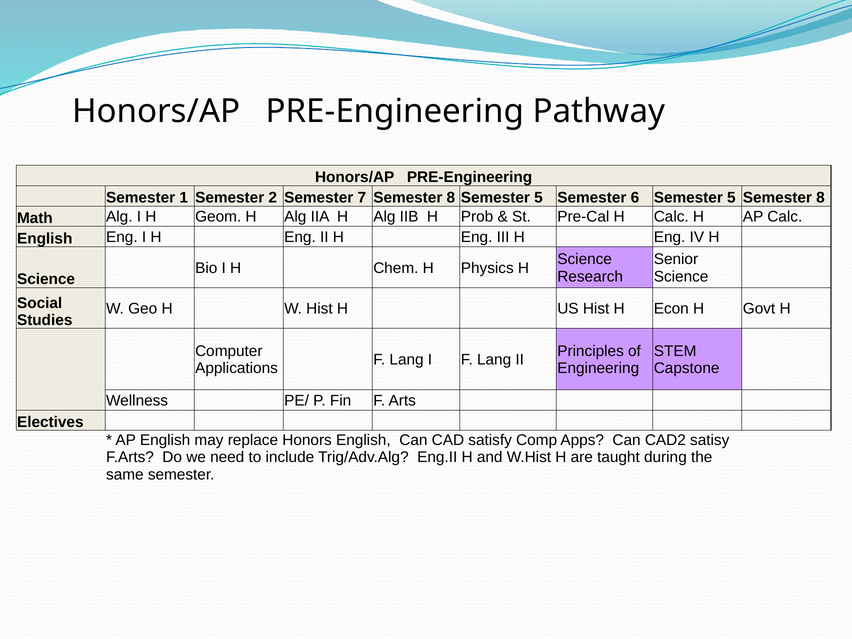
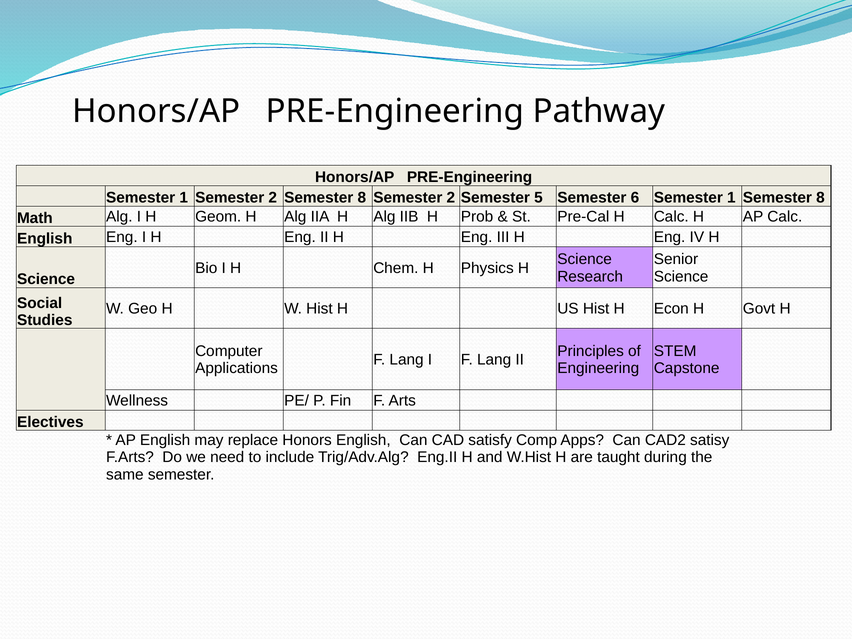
2 Semester 7: 7 -> 8
8 at (451, 198): 8 -> 2
6 Semester 5: 5 -> 1
